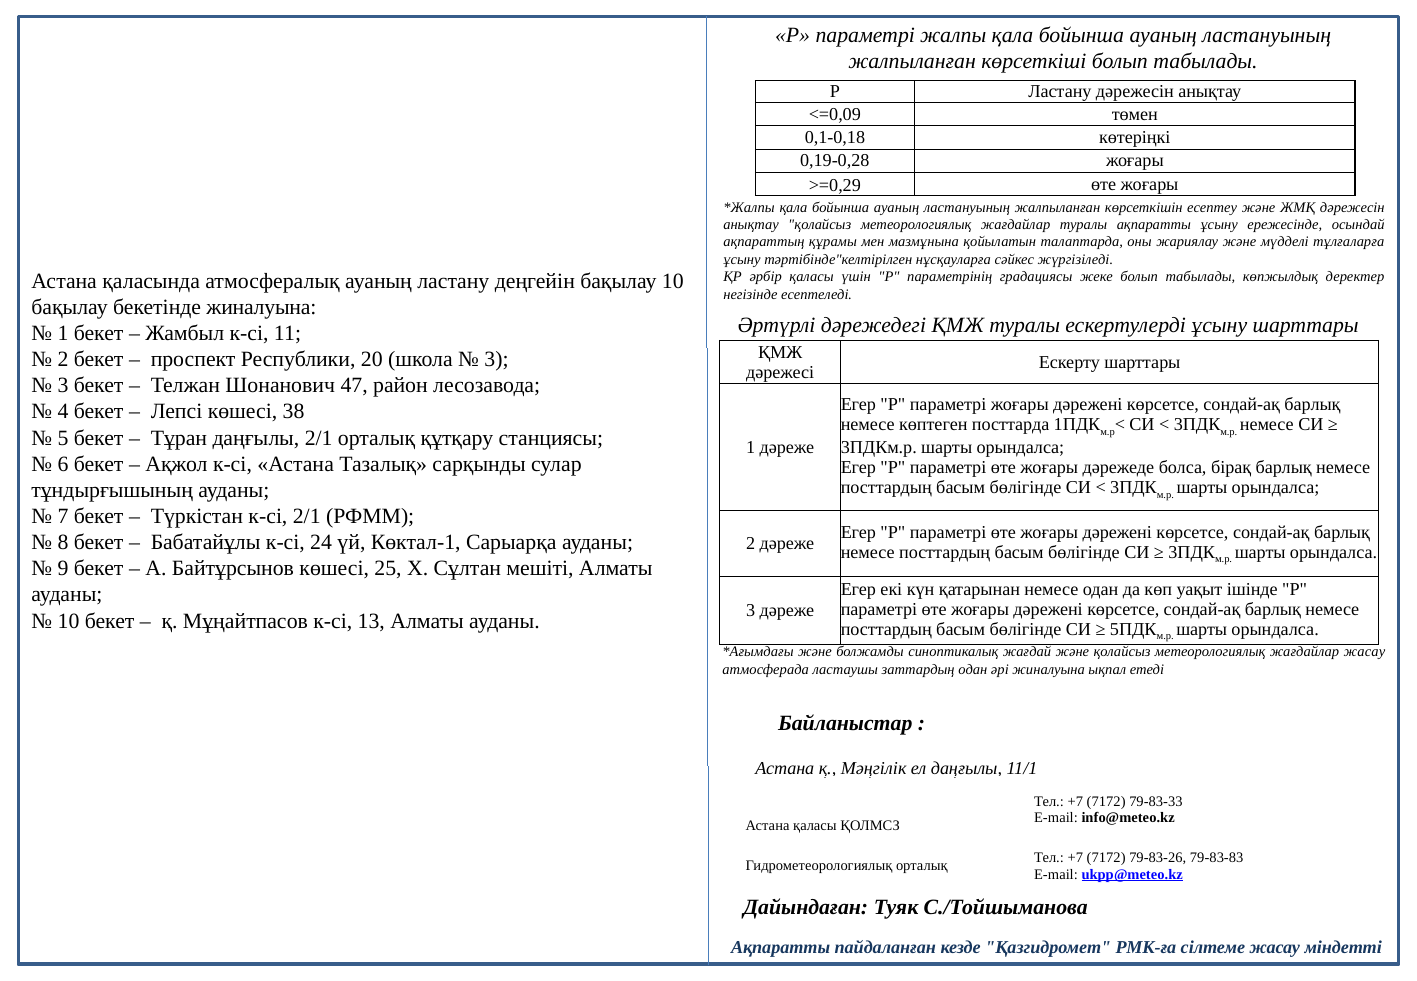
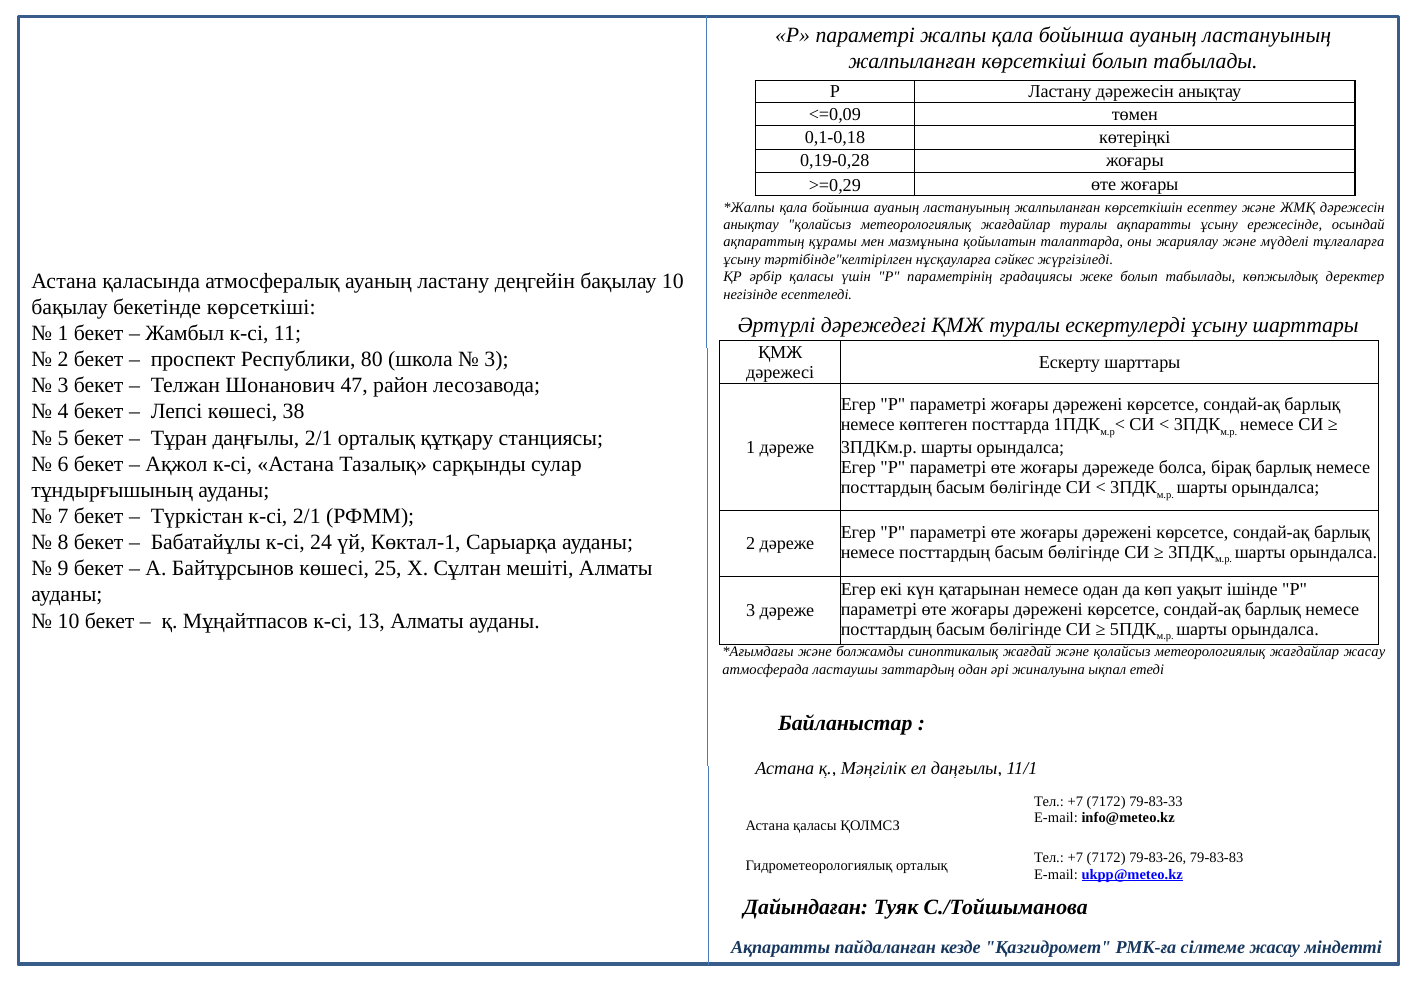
бекетінде жиналуына: жиналуына -> көрсеткіші
20: 20 -> 80
